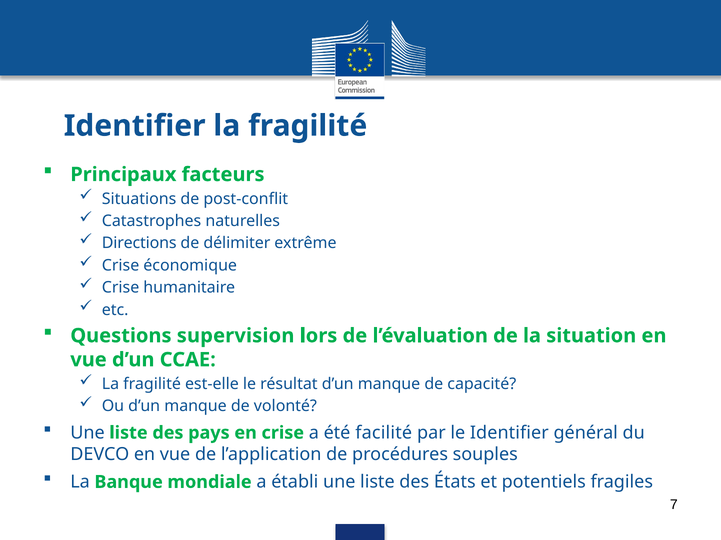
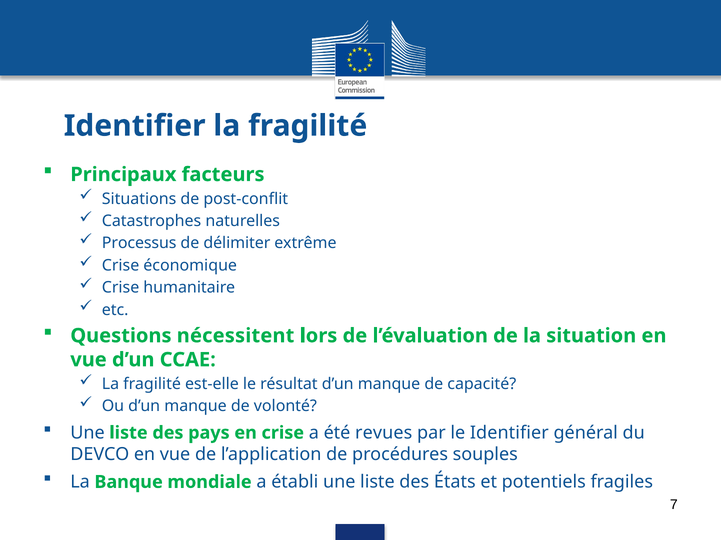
Directions: Directions -> Processus
supervision: supervision -> nécessitent
facilité: facilité -> revues
